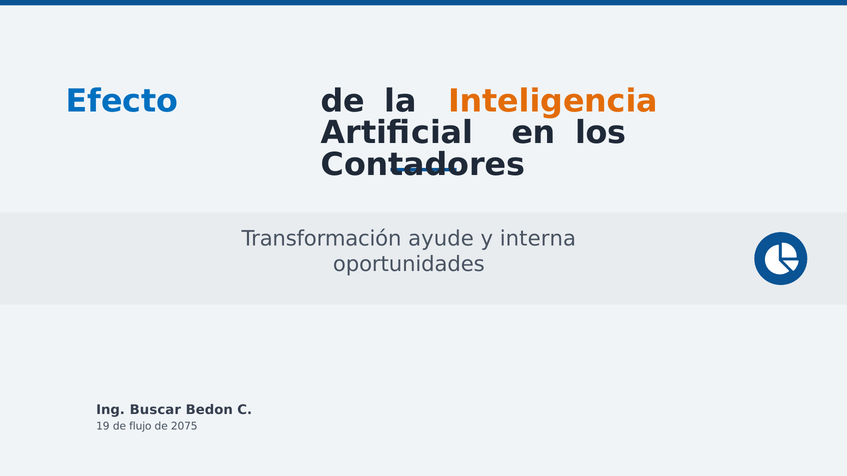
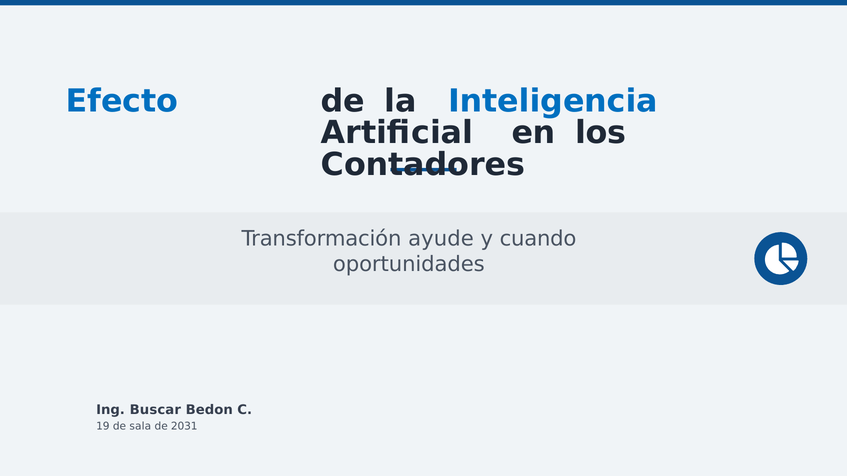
Inteligencia colour: orange -> blue
interna: interna -> cuando
flujo: flujo -> sala
2075: 2075 -> 2031
